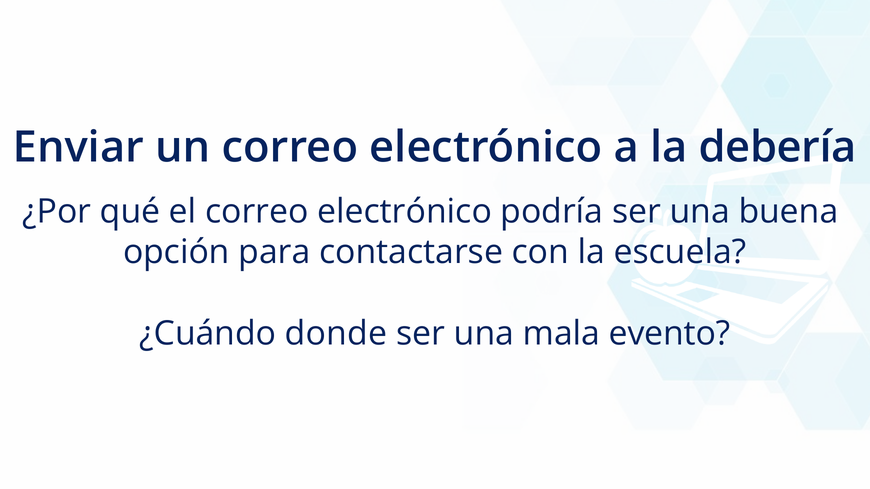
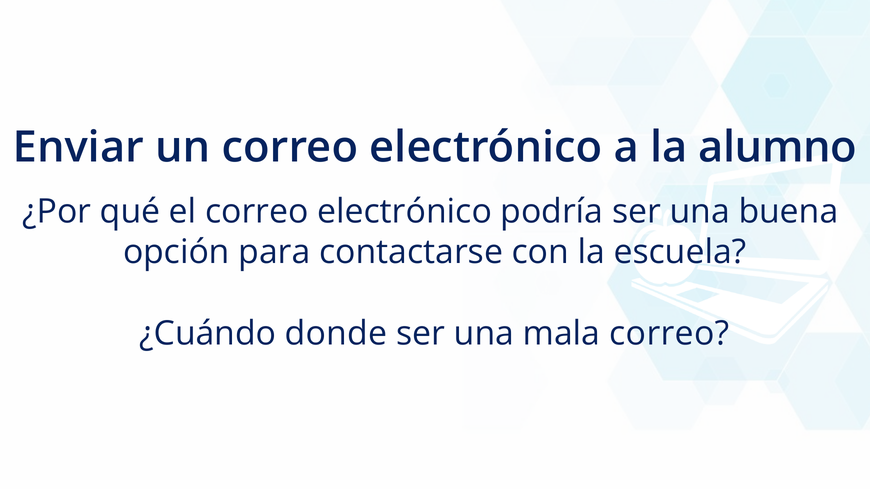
debería: debería -> alumno
mala evento: evento -> correo
